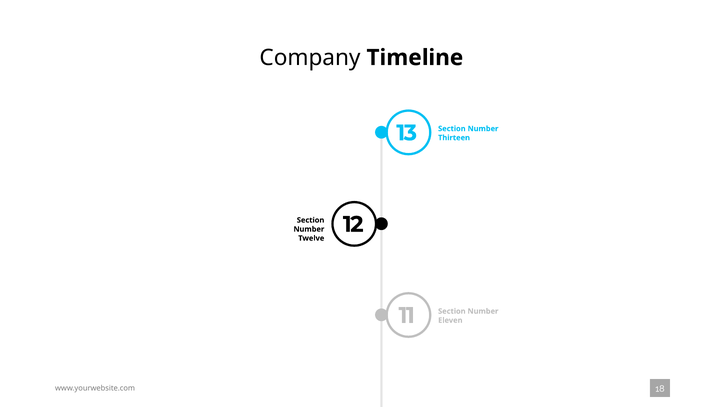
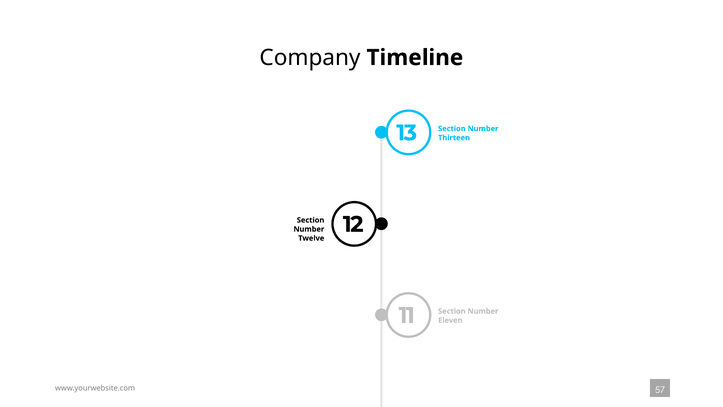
18: 18 -> 57
